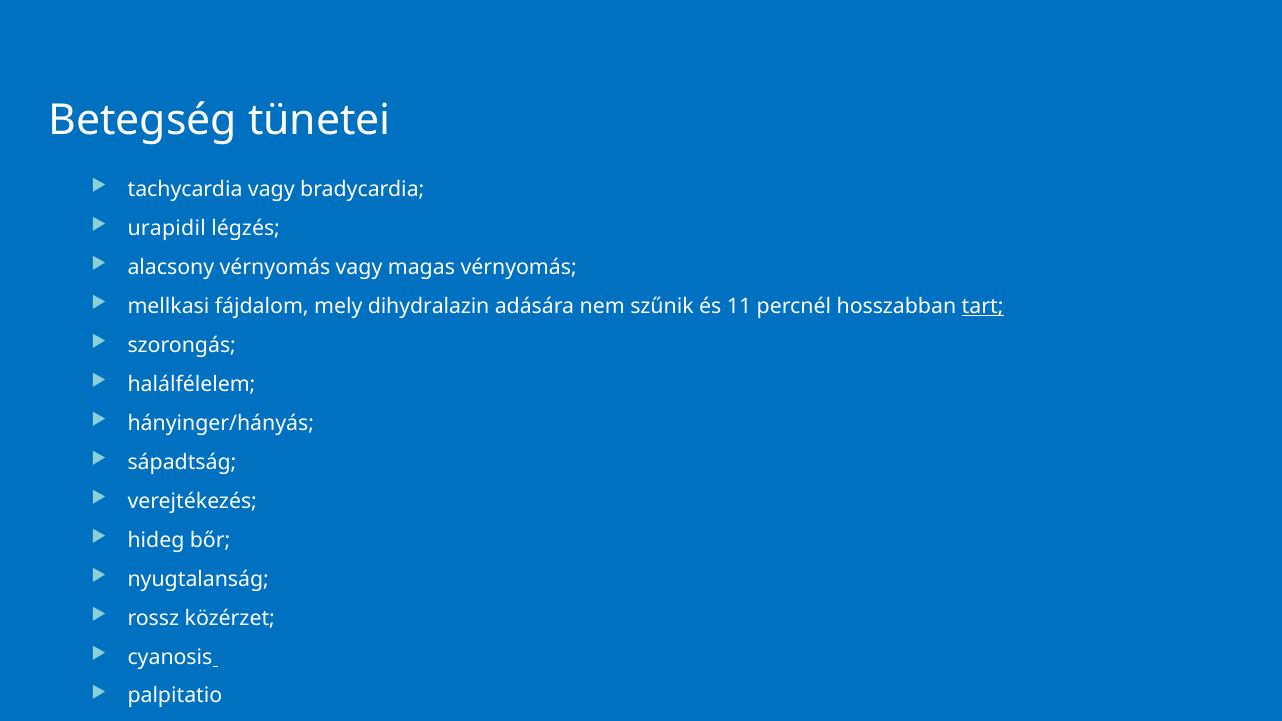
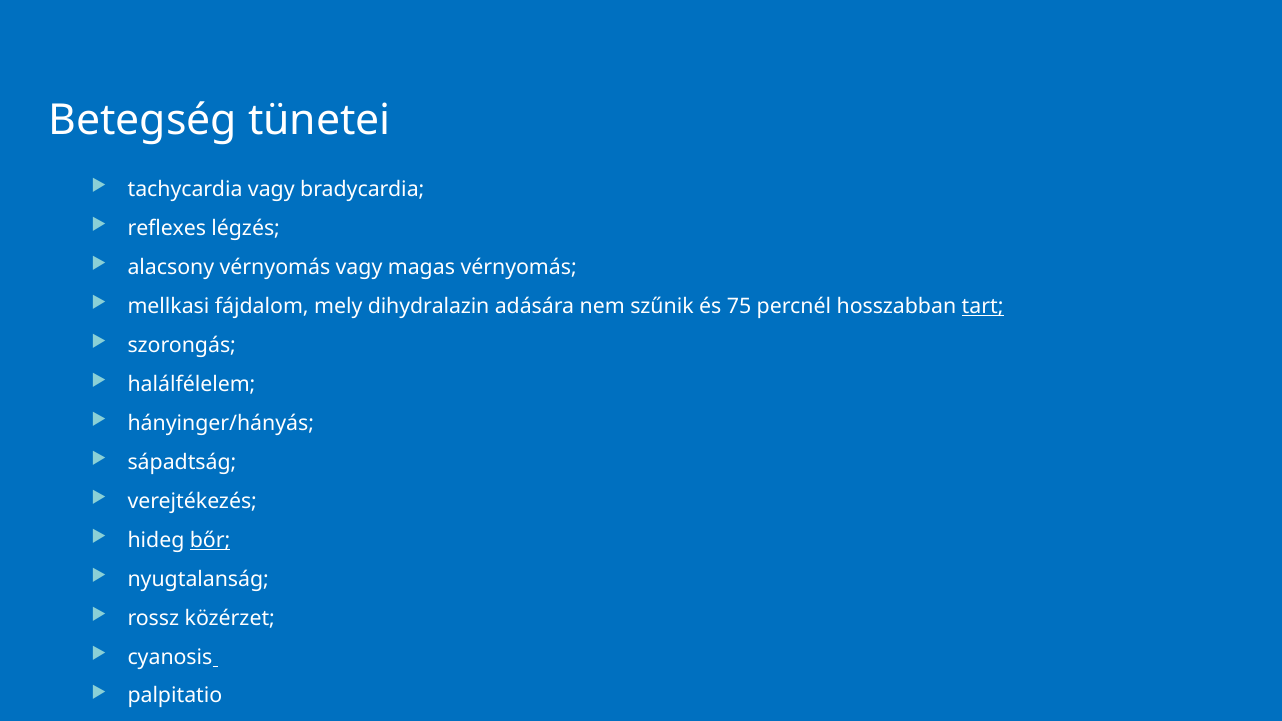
urapidil: urapidil -> reflexes
11: 11 -> 75
bőr underline: none -> present
